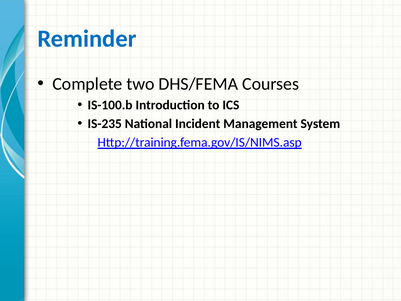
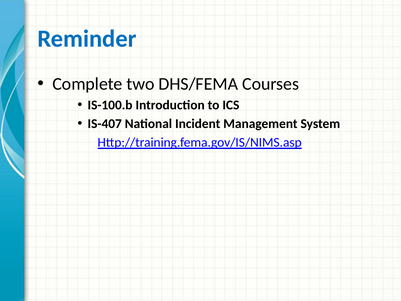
IS-235: IS-235 -> IS-407
